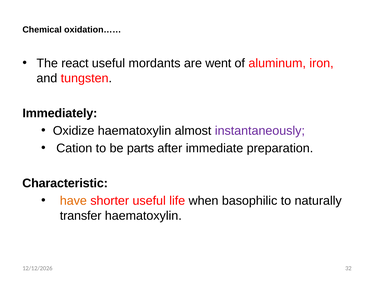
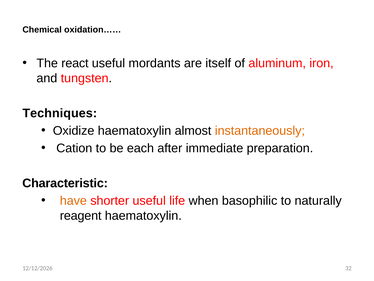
went: went -> itself
Immediately: Immediately -> Techniques
instantaneously colour: purple -> orange
parts: parts -> each
transfer: transfer -> reagent
